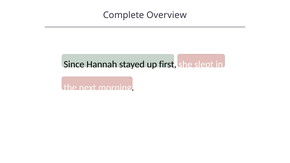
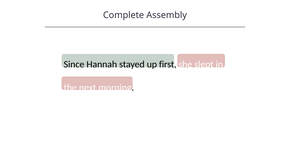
Overview: Overview -> Assembly
